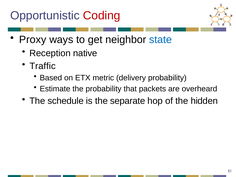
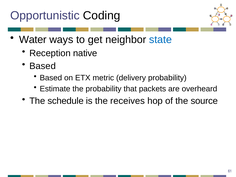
Coding colour: red -> black
Proxy: Proxy -> Water
Traffic at (43, 66): Traffic -> Based
separate: separate -> receives
hidden: hidden -> source
